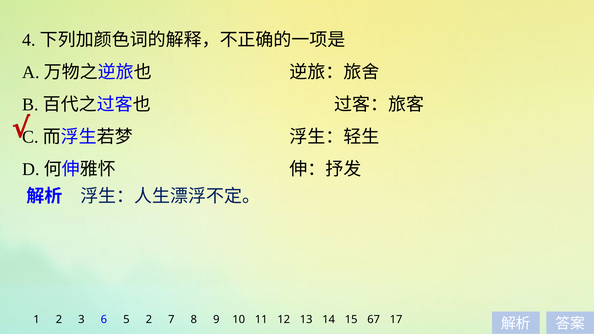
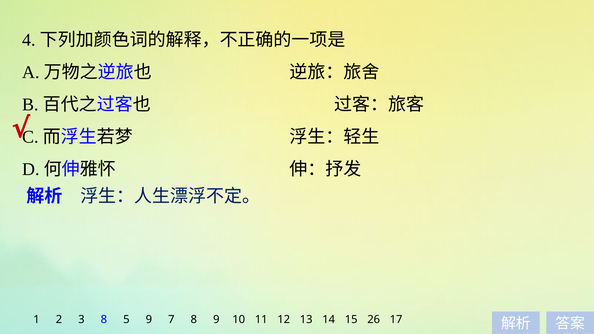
3 6: 6 -> 8
5 2: 2 -> 9
67: 67 -> 26
